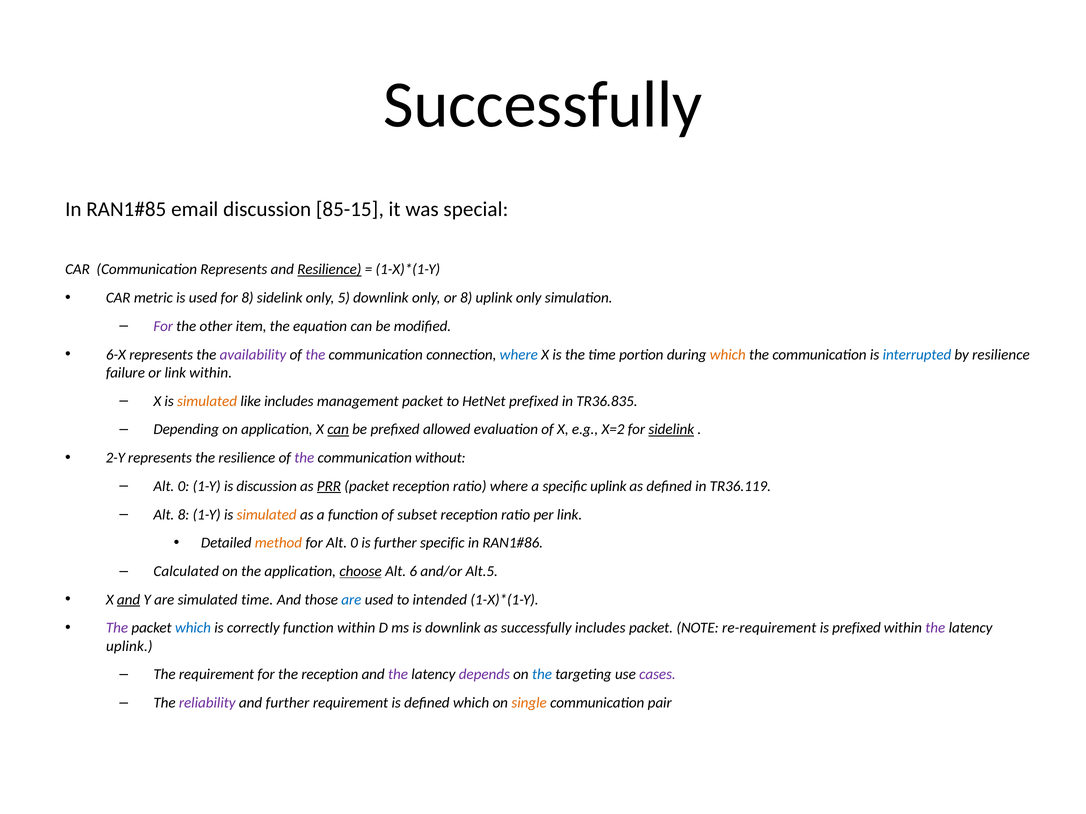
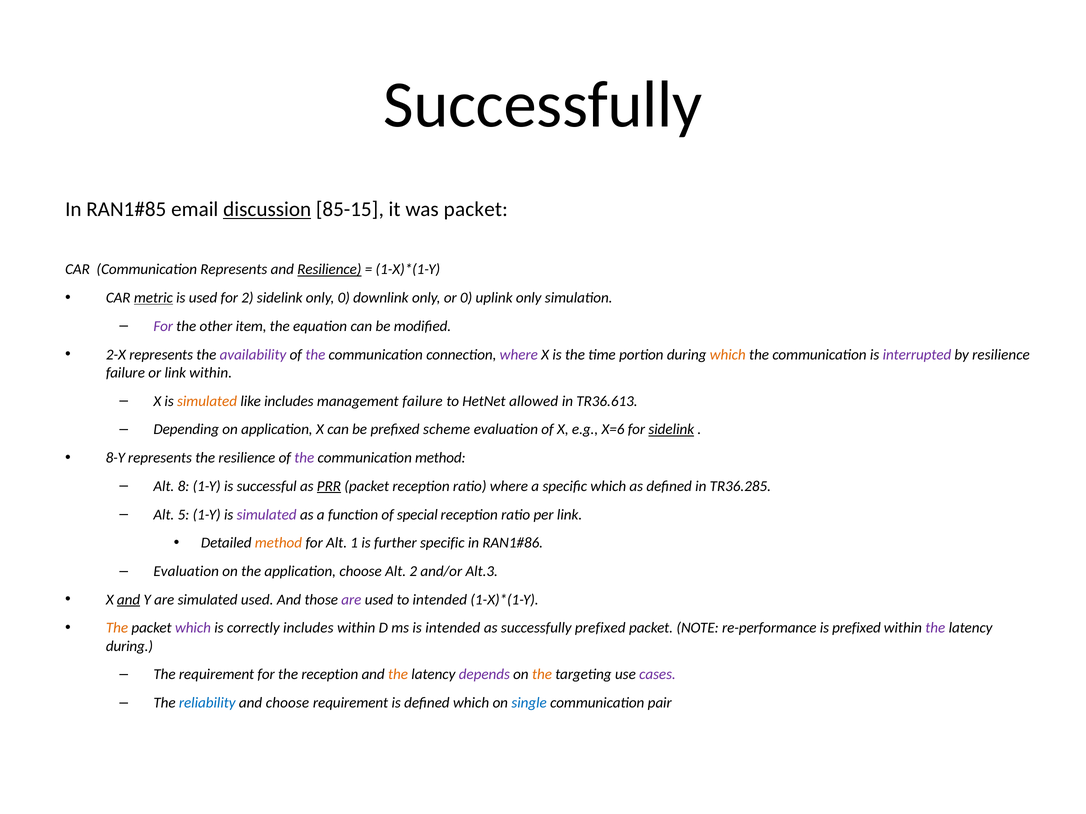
discussion at (267, 210) underline: none -> present
was special: special -> packet
metric underline: none -> present
for 8: 8 -> 2
only 5: 5 -> 0
or 8: 8 -> 0
6-X: 6-X -> 2-X
where at (519, 355) colour: blue -> purple
interrupted colour: blue -> purple
management packet: packet -> failure
HetNet prefixed: prefixed -> allowed
TR36.835: TR36.835 -> TR36.613
can at (338, 430) underline: present -> none
allowed: allowed -> scheme
X=2: X=2 -> X=6
2-Y: 2-Y -> 8-Y
communication without: without -> method
0 at (183, 486): 0 -> 8
is discussion: discussion -> successful
specific uplink: uplink -> which
TR36.119: TR36.119 -> TR36.285
Alt 8: 8 -> 5
simulated at (267, 515) colour: orange -> purple
subset: subset -> special
for Alt 0: 0 -> 1
Calculated at (186, 572): Calculated -> Evaluation
choose at (361, 572) underline: present -> none
Alt 6: 6 -> 2
Alt.5: Alt.5 -> Alt.3
simulated time: time -> used
are at (351, 600) colour: blue -> purple
The at (117, 628) colour: purple -> orange
which at (193, 628) colour: blue -> purple
correctly function: function -> includes
is downlink: downlink -> intended
successfully includes: includes -> prefixed
re-requirement: re-requirement -> re-performance
uplink at (129, 647): uplink -> during
the at (398, 675) colour: purple -> orange
the at (542, 675) colour: blue -> orange
reliability colour: purple -> blue
and further: further -> choose
single colour: orange -> blue
